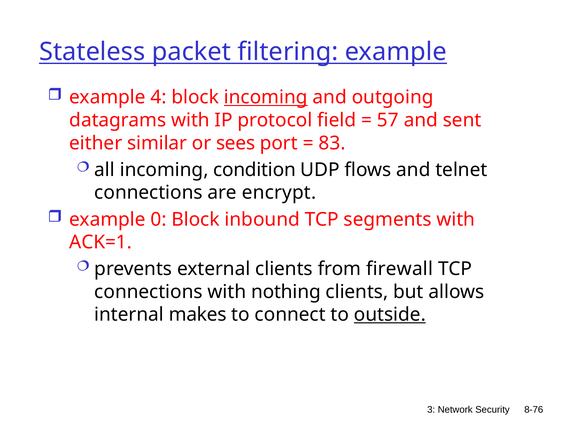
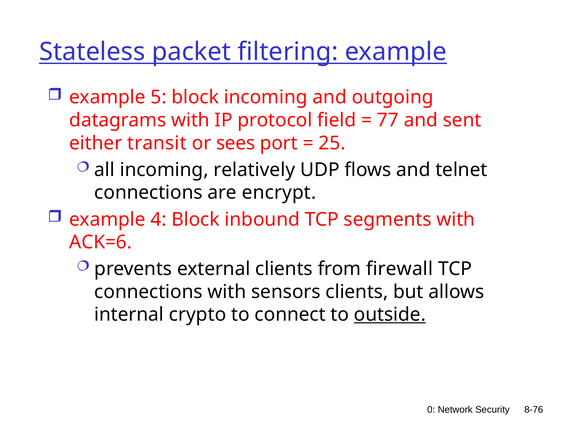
4: 4 -> 5
incoming at (266, 97) underline: present -> none
57: 57 -> 77
similar: similar -> transit
83: 83 -> 25
condition: condition -> relatively
0: 0 -> 4
ACK=1: ACK=1 -> ACK=6
nothing: nothing -> sensors
makes: makes -> crypto
3: 3 -> 0
